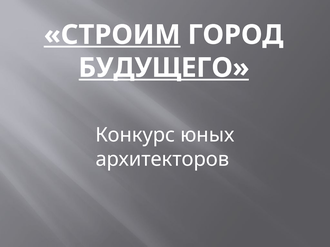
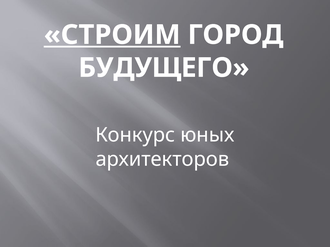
БУДУЩЕГО underline: present -> none
